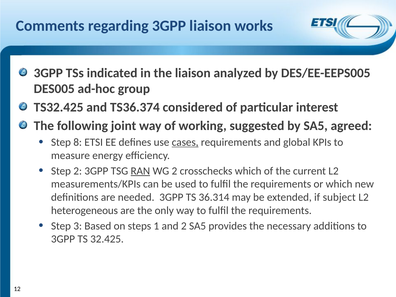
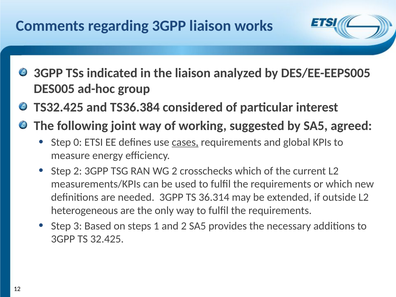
TS36.374: TS36.374 -> TS36.384
8: 8 -> 0
RAN underline: present -> none
subject: subject -> outside
